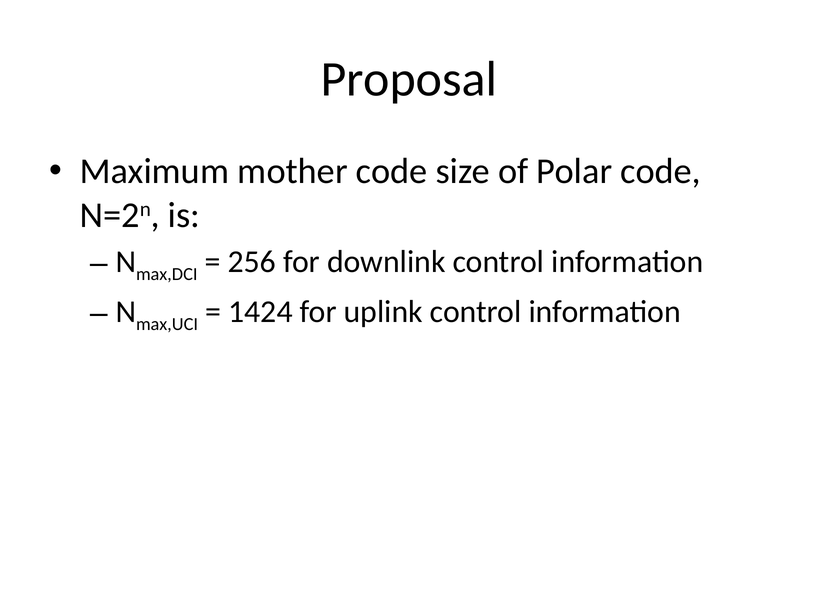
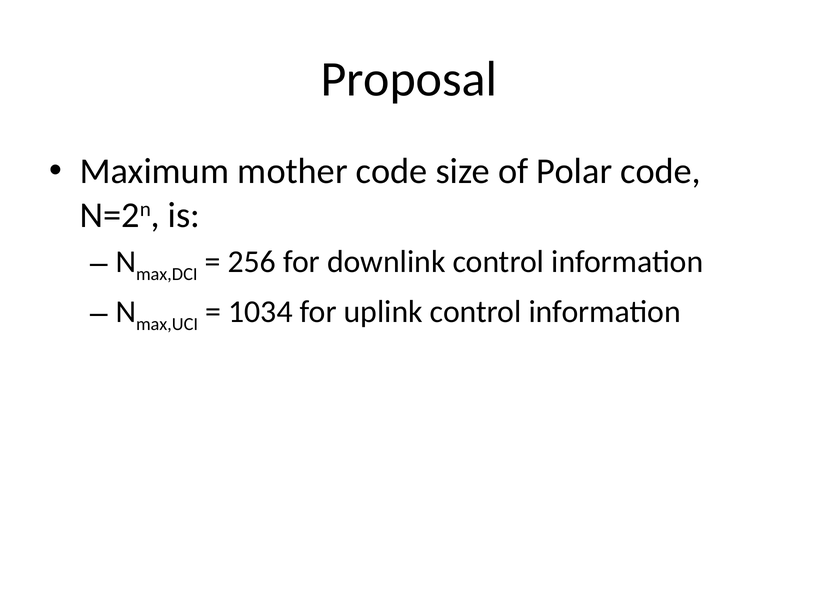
1424: 1424 -> 1034
